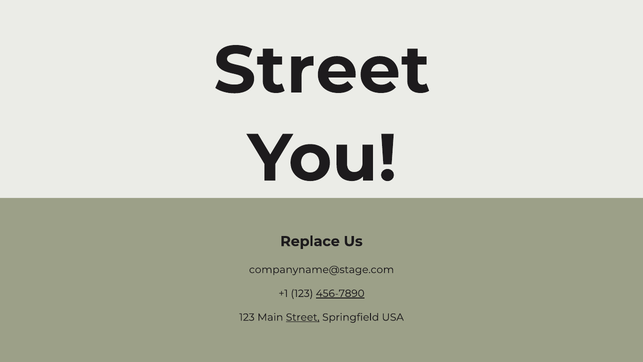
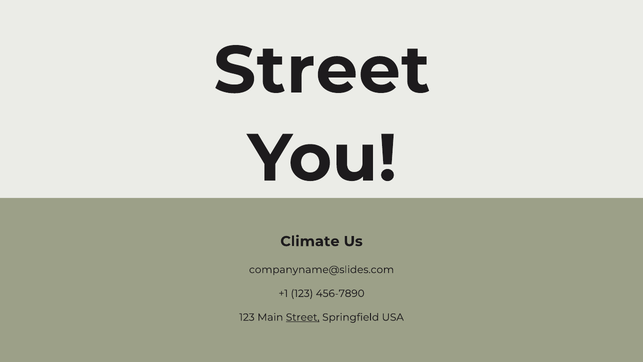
Replace: Replace -> Climate
companyname@stage.com: companyname@stage.com -> companyname@slides.com
456-7890 underline: present -> none
